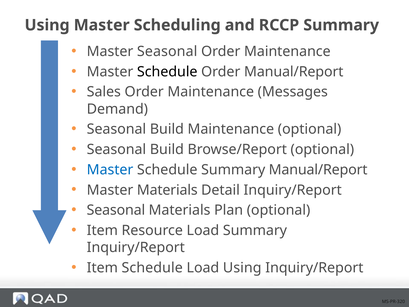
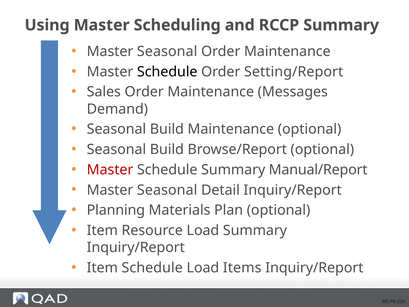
Order Manual/Report: Manual/Report -> Setting/Report
Master at (110, 170) colour: blue -> red
Materials at (167, 190): Materials -> Seasonal
Seasonal at (116, 210): Seasonal -> Planning
Load Using: Using -> Items
